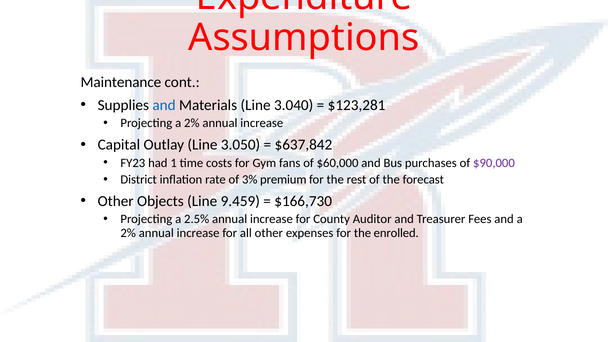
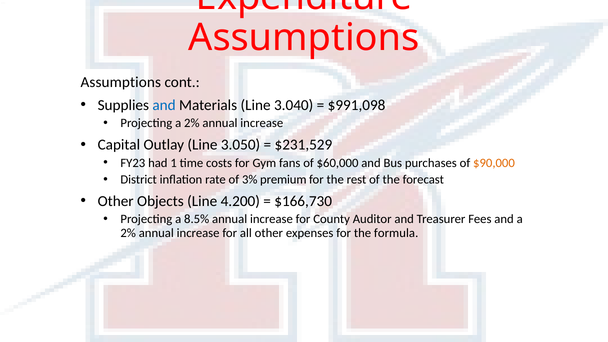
Maintenance at (121, 82): Maintenance -> Assumptions
$123,281: $123,281 -> $991,098
$637,842: $637,842 -> $231,529
$90,000 colour: purple -> orange
9.459: 9.459 -> 4.200
2.5%: 2.5% -> 8.5%
enrolled: enrolled -> formula
